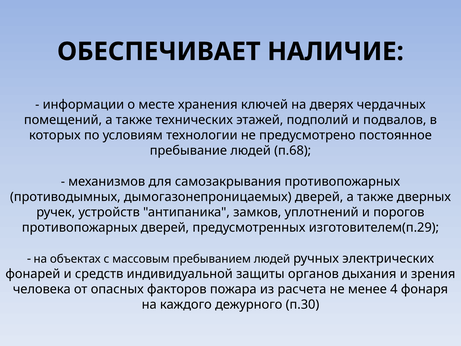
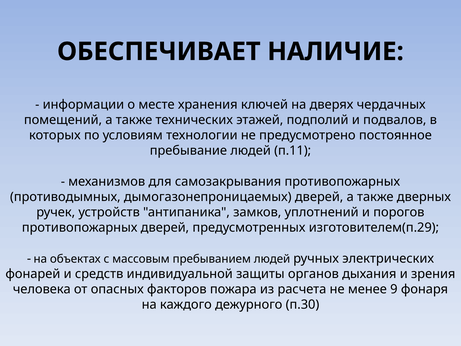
п.68: п.68 -> п.11
4: 4 -> 9
